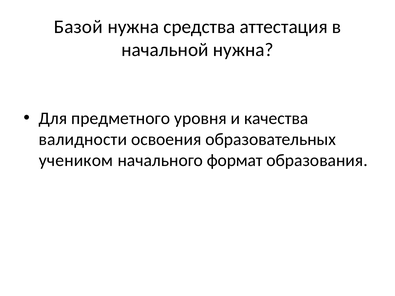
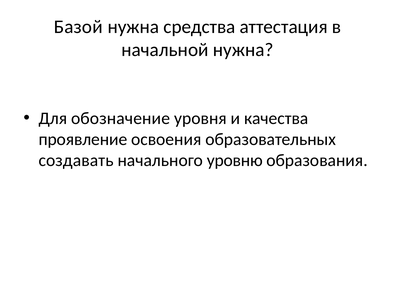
предметного: предметного -> обозначение
валидности: валидности -> проявление
учеником: учеником -> создавать
формат: формат -> уровню
